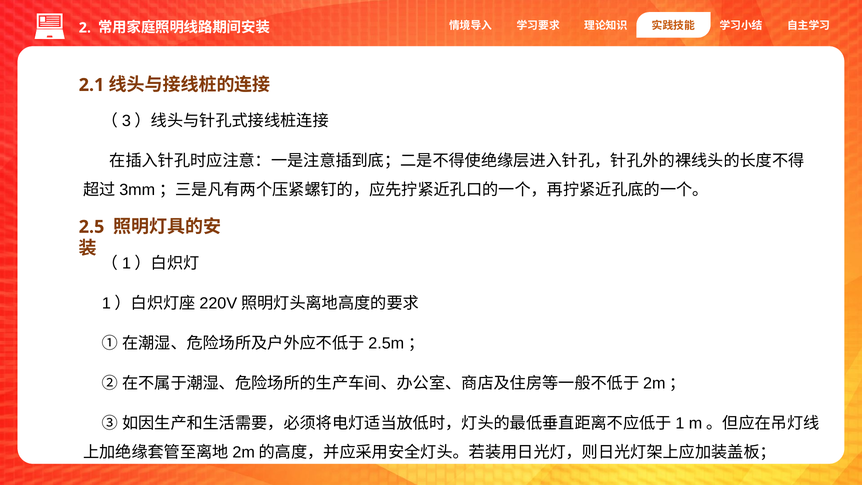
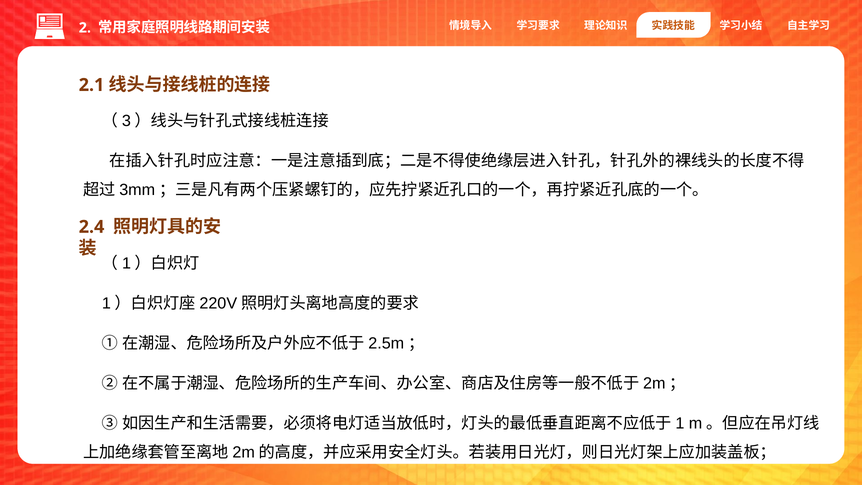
2.5: 2.5 -> 2.4
